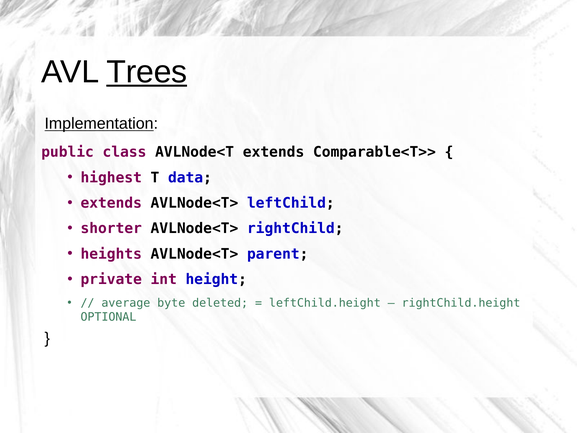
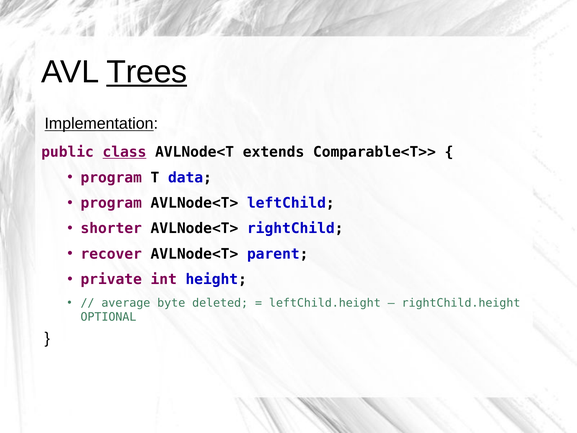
class underline: none -> present
highest at (111, 177): highest -> program
extends at (111, 203): extends -> program
heights: heights -> recover
